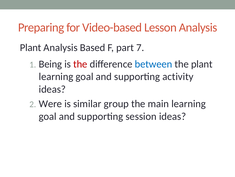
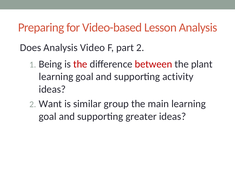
Plant at (31, 47): Plant -> Does
Based: Based -> Video
part 7: 7 -> 2
between colour: blue -> red
Were: Were -> Want
session: session -> greater
